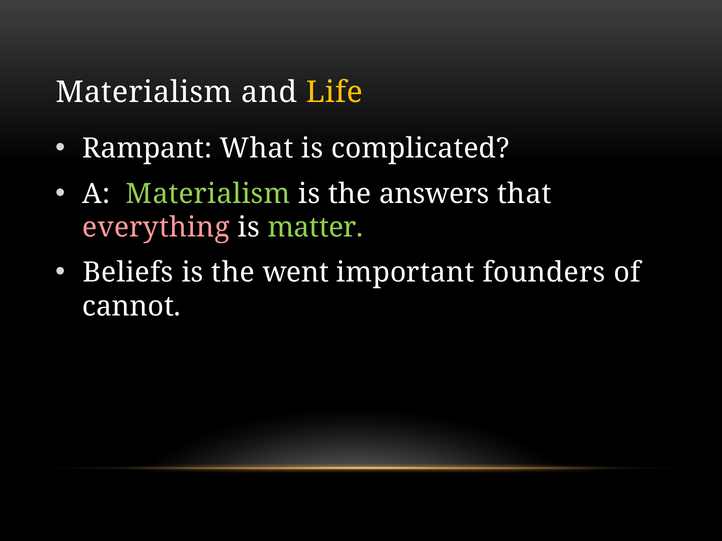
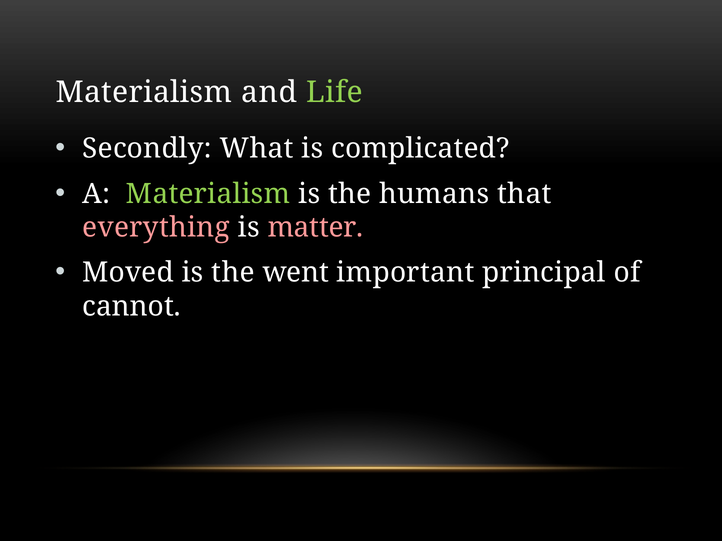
Life colour: yellow -> light green
Rampant: Rampant -> Secondly
answers: answers -> humans
matter colour: light green -> pink
Beliefs: Beliefs -> Moved
founders: founders -> principal
